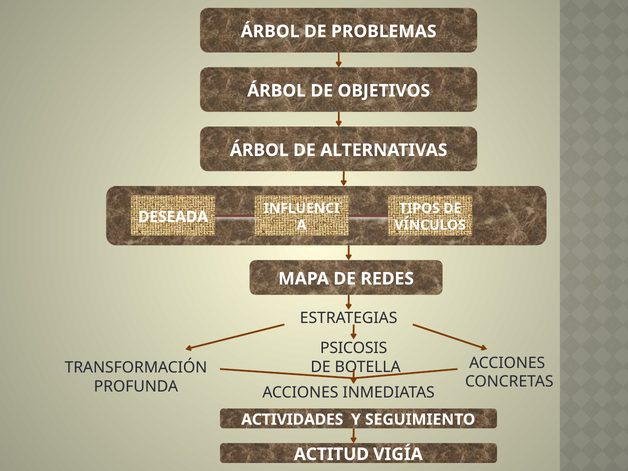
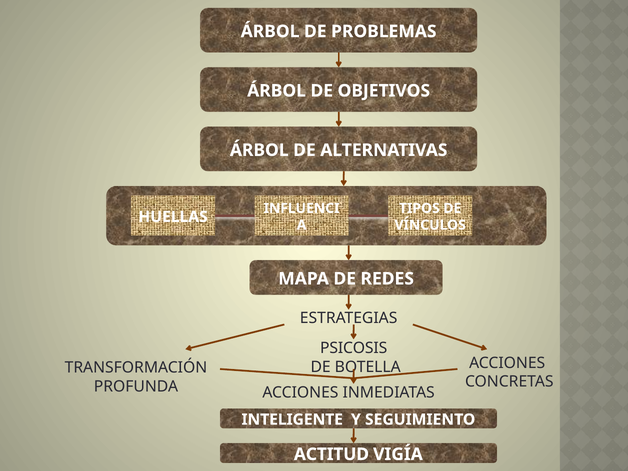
DESEADA: DESEADA -> HUELLAS
ACTIVIDADES: ACTIVIDADES -> INTELIGENTE
